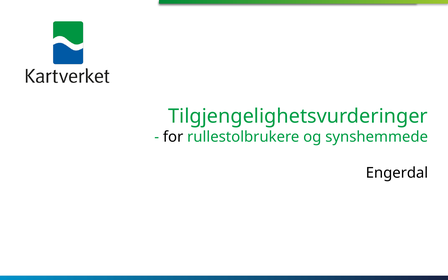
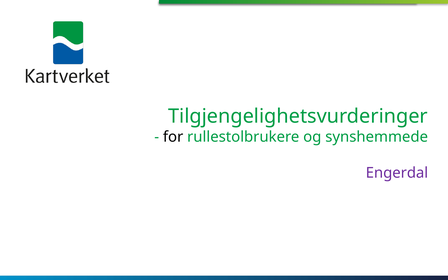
Engerdal colour: black -> purple
